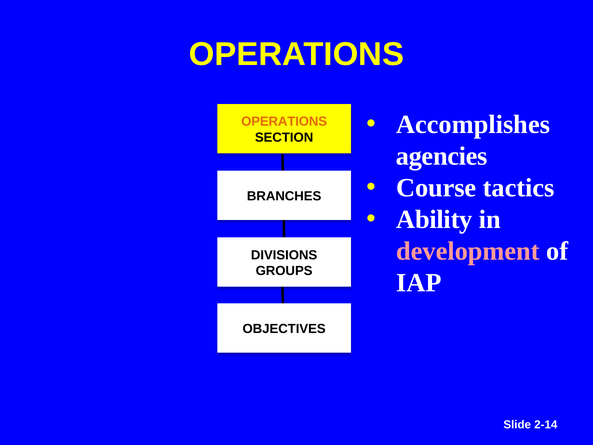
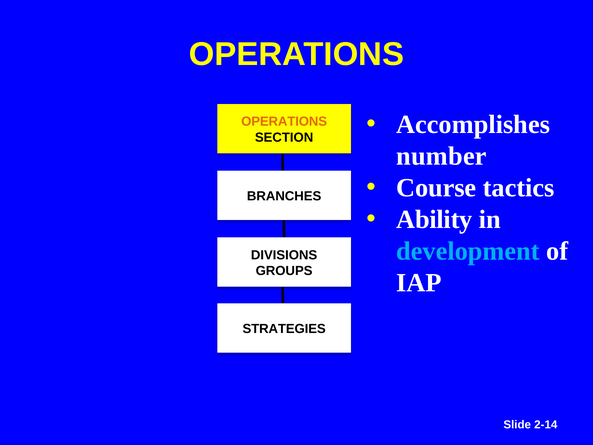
agencies: agencies -> number
development colour: pink -> light blue
OBJECTIVES: OBJECTIVES -> STRATEGIES
